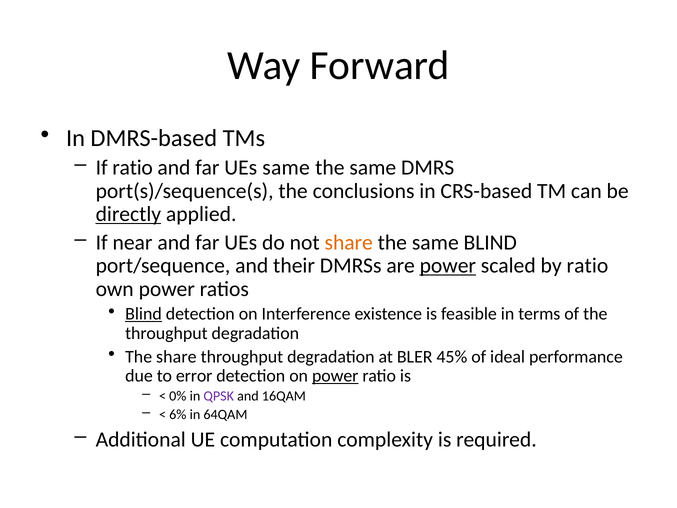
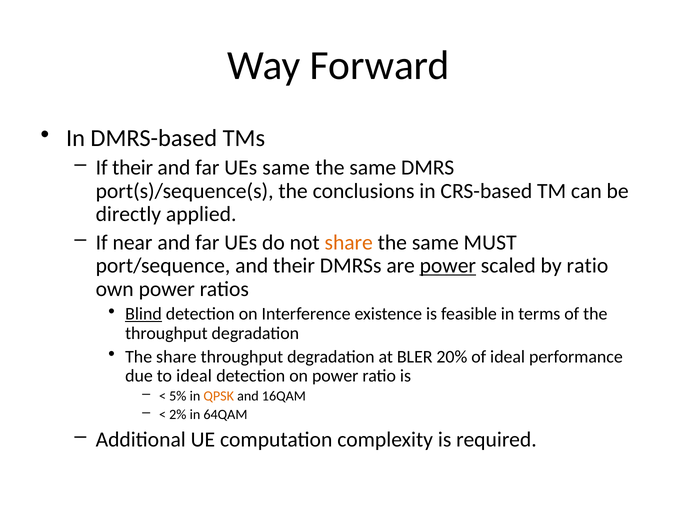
If ratio: ratio -> their
directly underline: present -> none
same BLIND: BLIND -> MUST
45%: 45% -> 20%
to error: error -> ideal
power at (335, 376) underline: present -> none
0%: 0% -> 5%
QPSK colour: purple -> orange
6%: 6% -> 2%
